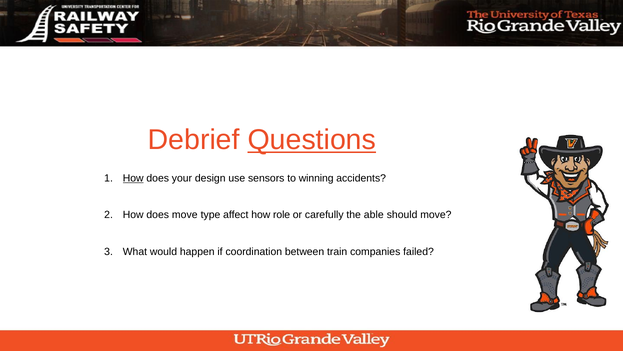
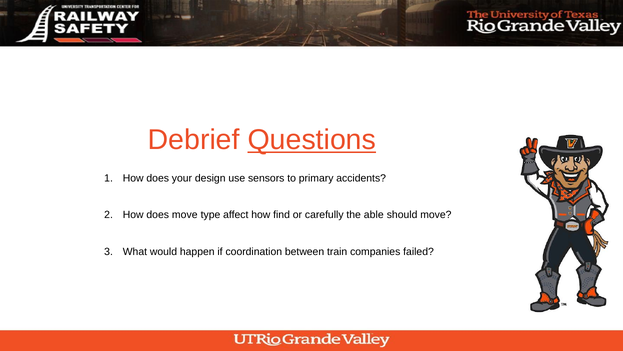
How at (133, 178) underline: present -> none
winning: winning -> primary
role: role -> find
